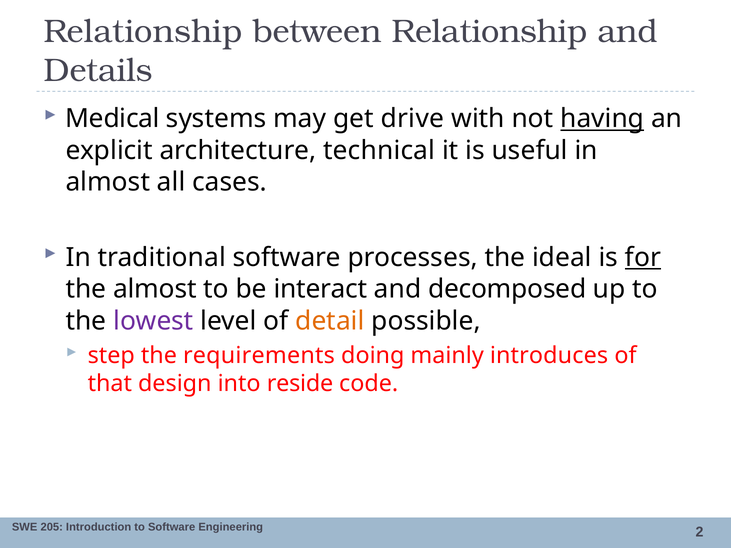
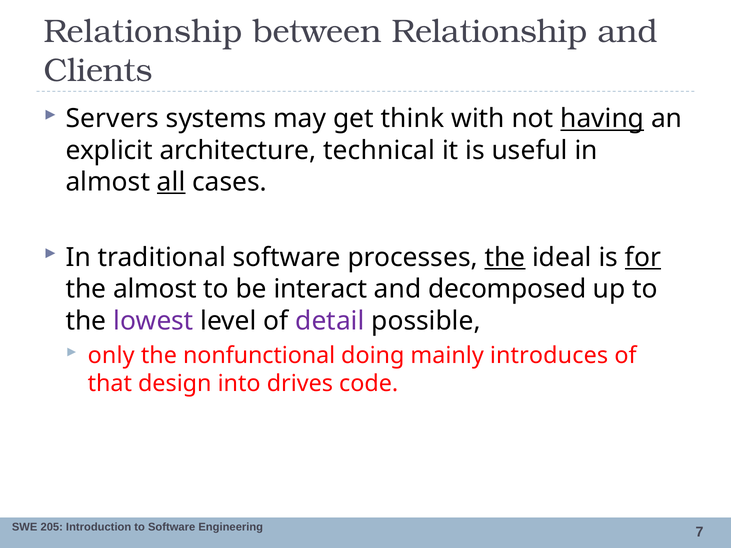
Details: Details -> Clients
Medical: Medical -> Servers
drive: drive -> think
all underline: none -> present
the at (505, 258) underline: none -> present
detail colour: orange -> purple
step: step -> only
requirements: requirements -> nonfunctional
reside: reside -> drives
2: 2 -> 7
